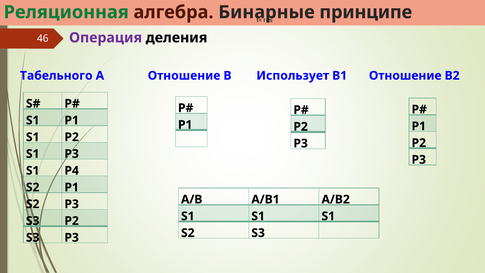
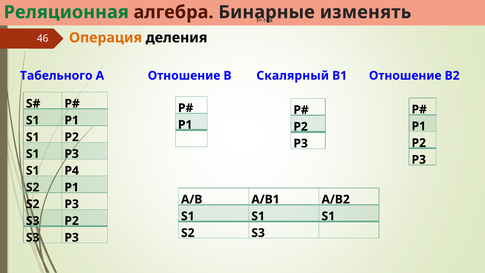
принципе: принципе -> изменять
Операция colour: purple -> orange
Использует: Использует -> Скалярный
